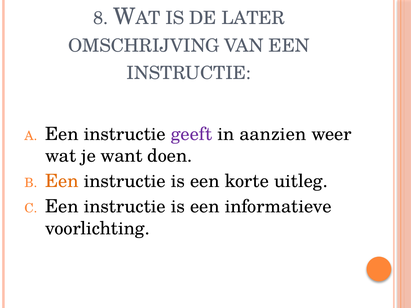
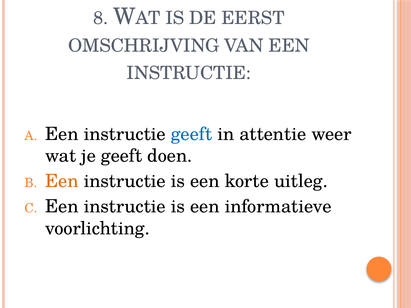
LATER: LATER -> EERST
geeft at (192, 134) colour: purple -> blue
aanzien: aanzien -> attentie
je want: want -> geeft
